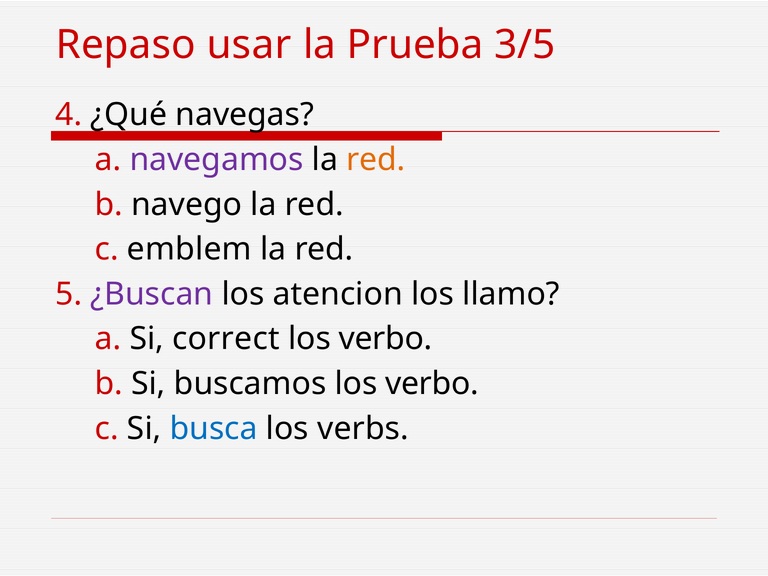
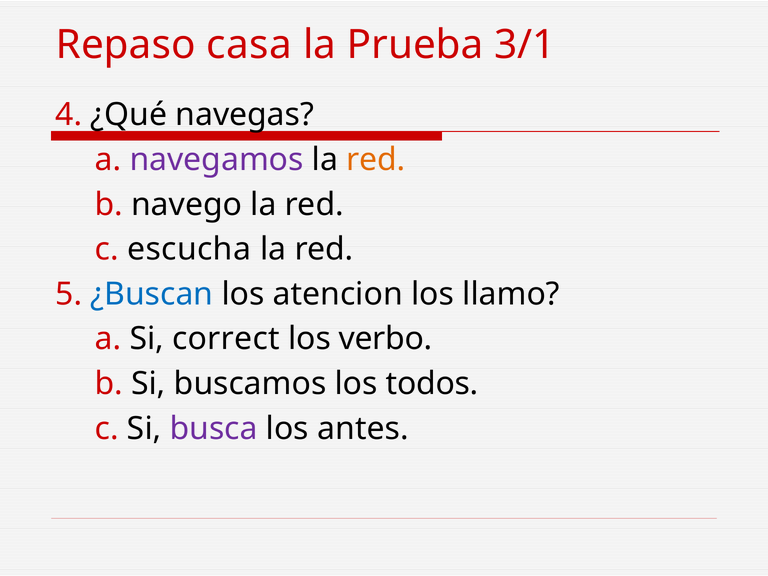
usar: usar -> casa
3/5: 3/5 -> 3/1
emblem: emblem -> escucha
¿Buscan colour: purple -> blue
buscamos los verbo: verbo -> todos
busca colour: blue -> purple
verbs: verbs -> antes
